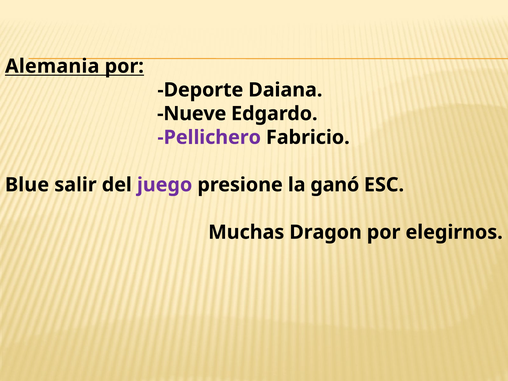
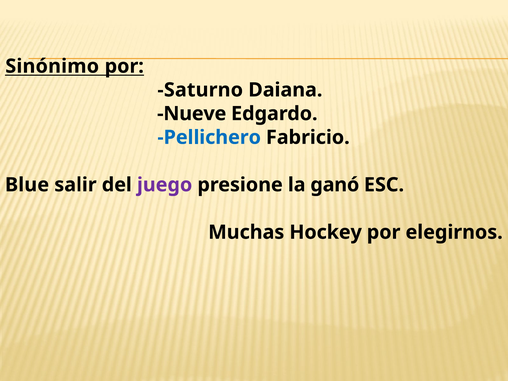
Alemania: Alemania -> Sinónimo
Deporte: Deporte -> Saturno
Pellichero colour: purple -> blue
Dragon: Dragon -> Hockey
